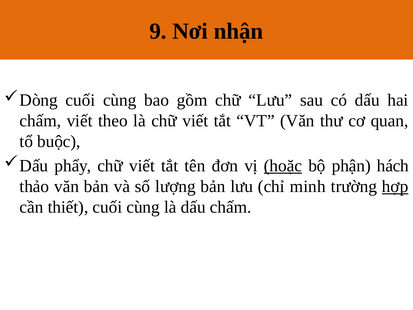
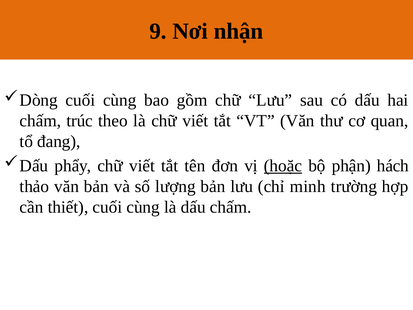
chấm viết: viết -> trúc
buộc: buộc -> đang
hợp underline: present -> none
